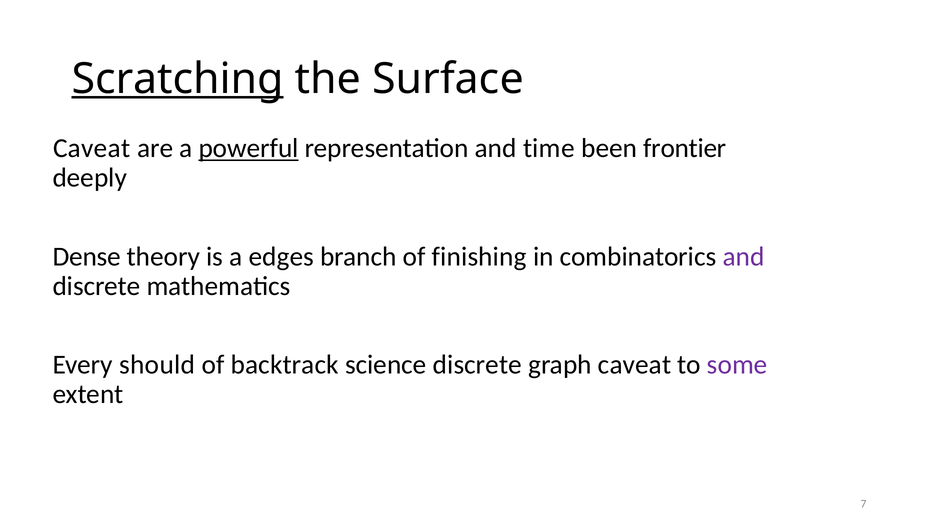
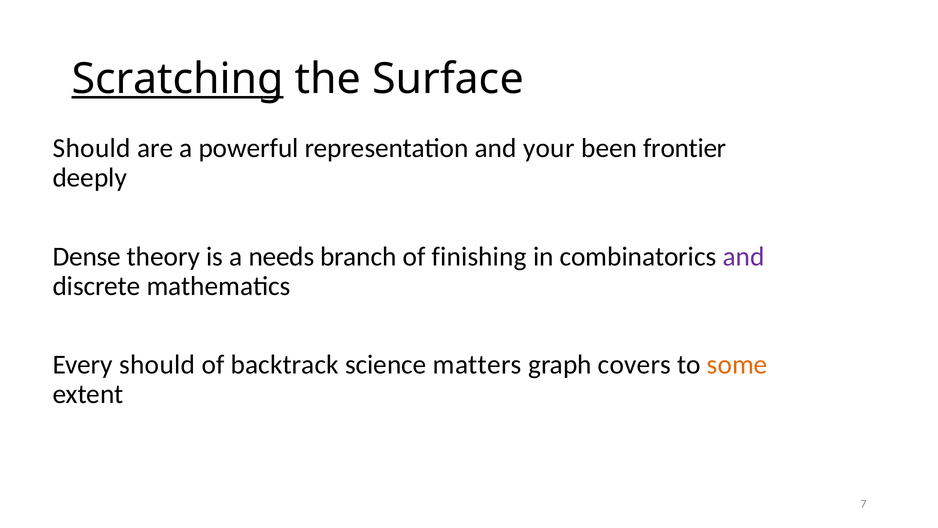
Caveat at (92, 148): Caveat -> Should
powerful underline: present -> none
time: time -> your
edges: edges -> needs
science discrete: discrete -> matters
graph caveat: caveat -> covers
some colour: purple -> orange
